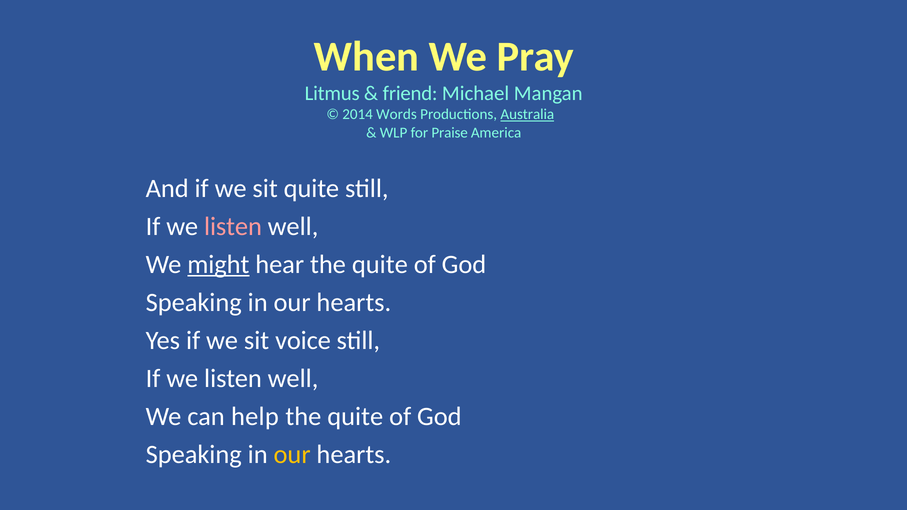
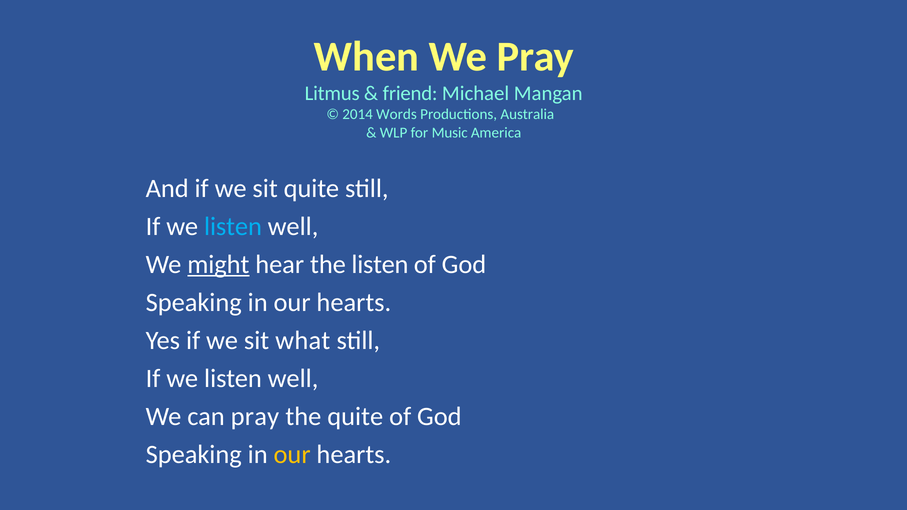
Australia underline: present -> none
Praise: Praise -> Music
listen at (233, 227) colour: pink -> light blue
hear the quite: quite -> listen
voice: voice -> what
can help: help -> pray
